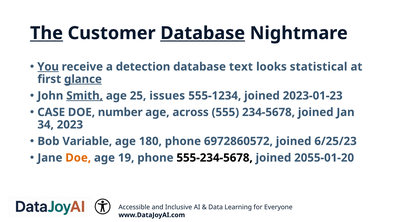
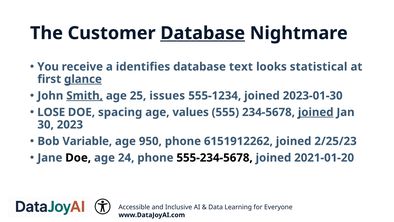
The underline: present -> none
You underline: present -> none
detection: detection -> identifies
2023-01-23: 2023-01-23 -> 2023-01-30
CASE: CASE -> LOSE
number: number -> spacing
across: across -> values
joined at (316, 112) underline: none -> present
34: 34 -> 30
180: 180 -> 950
6972860572: 6972860572 -> 6151912262
6/25/23: 6/25/23 -> 2/25/23
Doe at (78, 158) colour: orange -> black
19: 19 -> 24
2055-01-20: 2055-01-20 -> 2021-01-20
